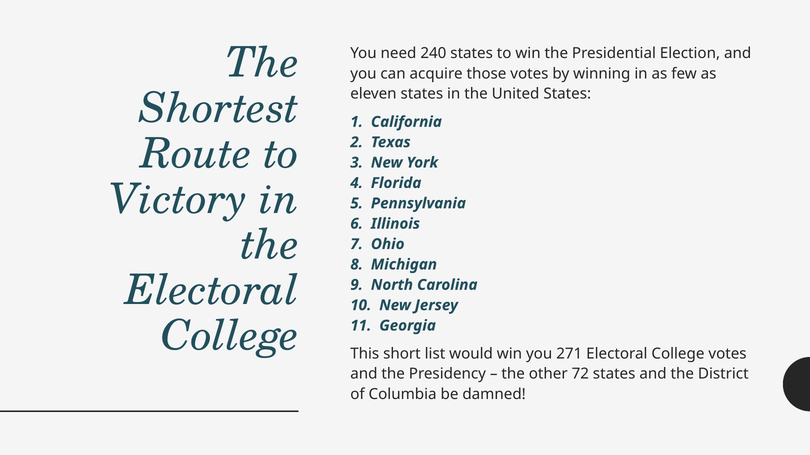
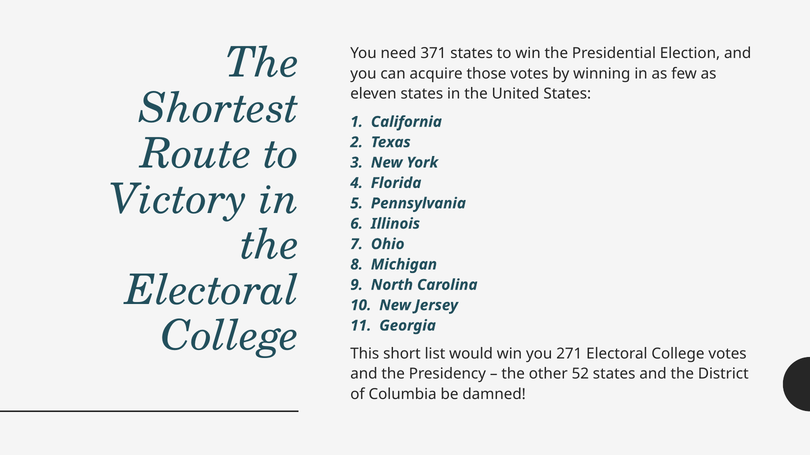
240: 240 -> 371
72: 72 -> 52
